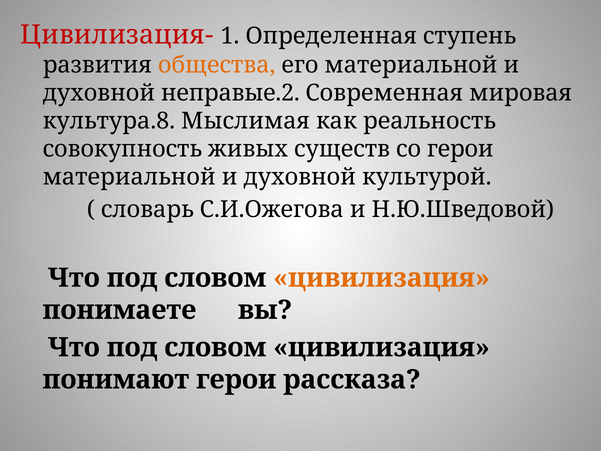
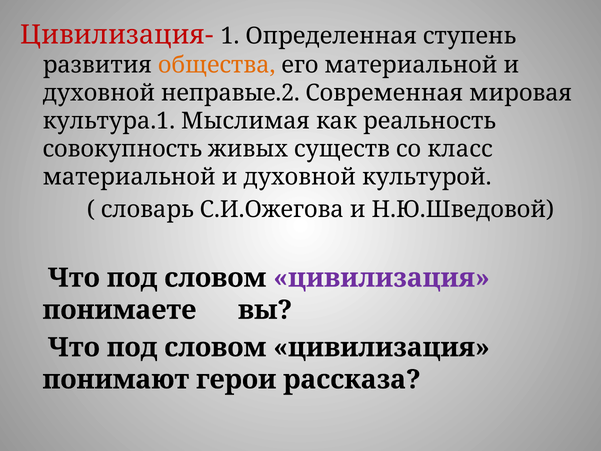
культура.8: культура.8 -> культура.1
со герои: герои -> класс
цивилизация at (382, 278) colour: orange -> purple
